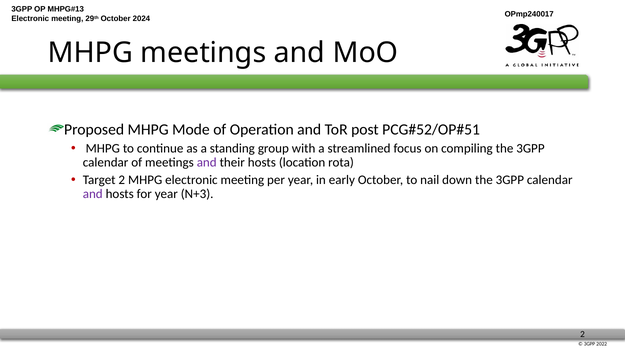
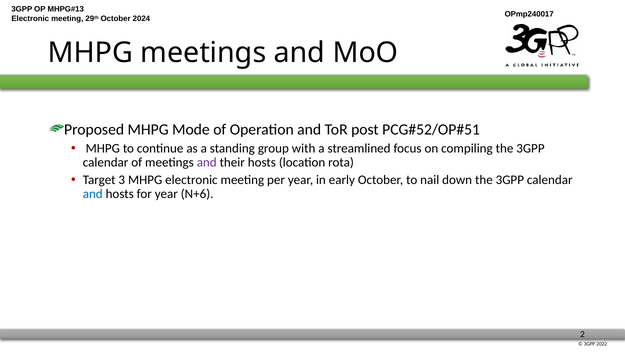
Target 2: 2 -> 3
and at (93, 194) colour: purple -> blue
N+3: N+3 -> N+6
